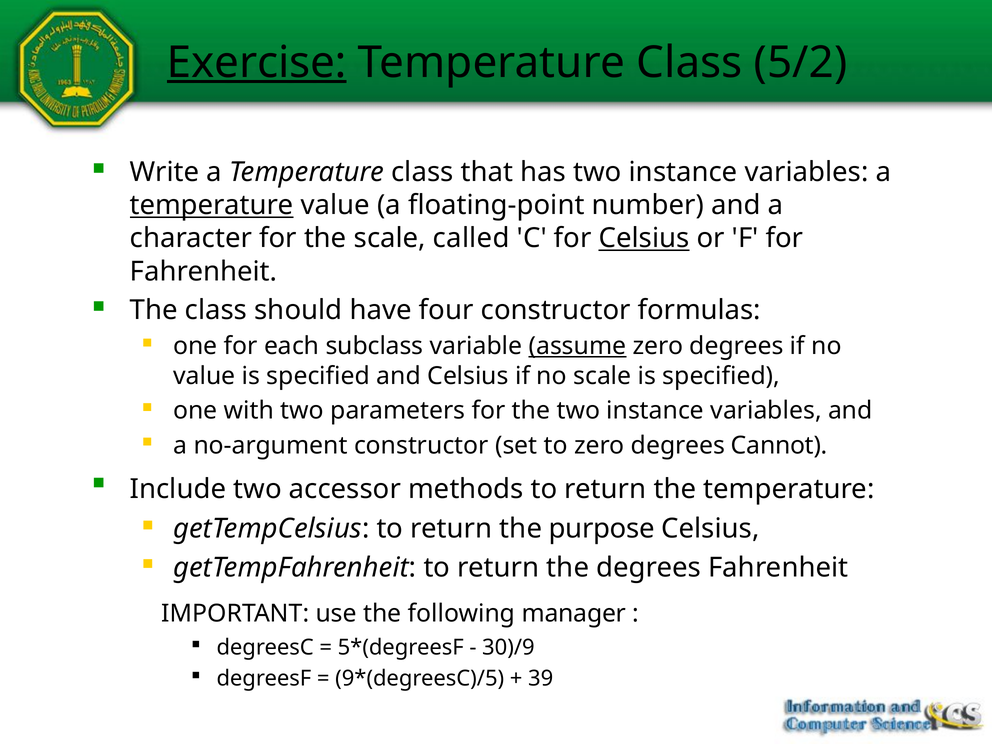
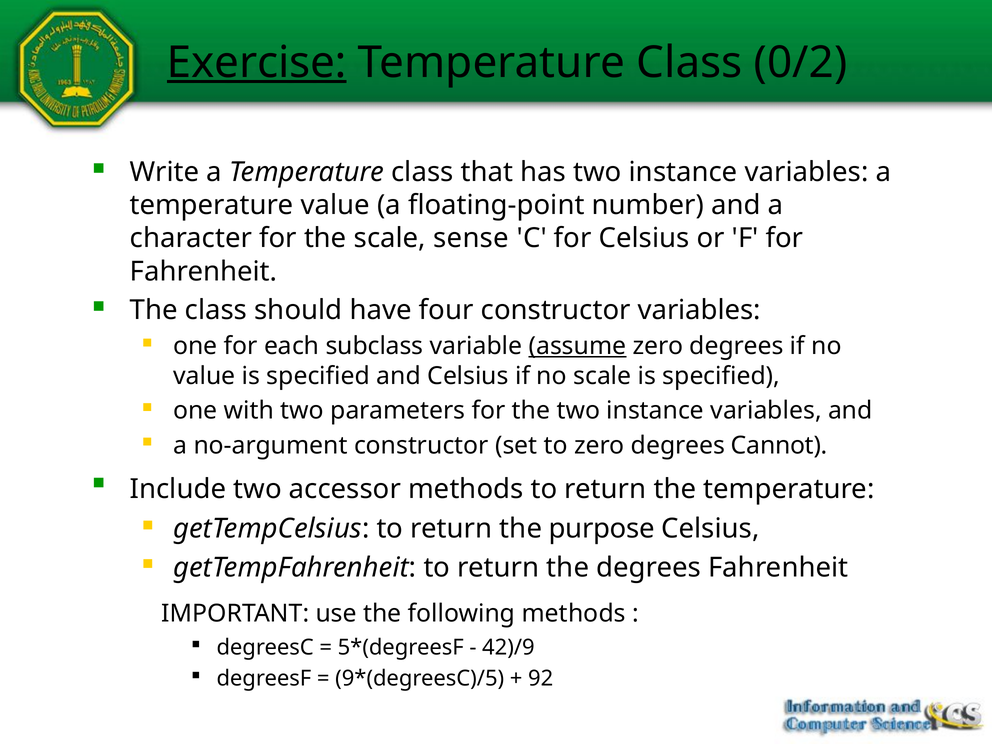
5/2: 5/2 -> 0/2
temperature at (212, 205) underline: present -> none
called: called -> sense
Celsius at (644, 238) underline: present -> none
constructor formulas: formulas -> variables
following manager: manager -> methods
30)/9: 30)/9 -> 42)/9
39: 39 -> 92
